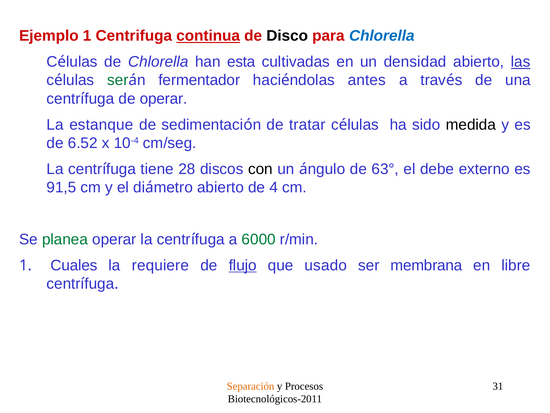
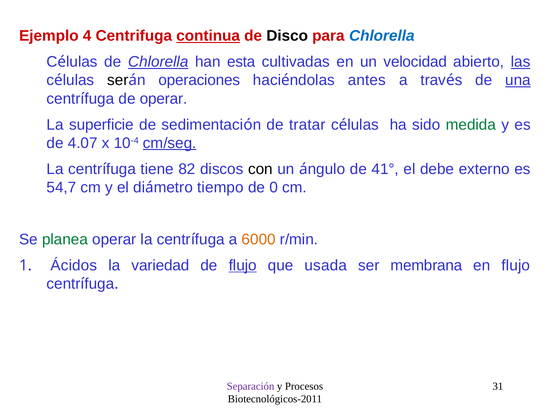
Ejemplo 1: 1 -> 4
Chlorella at (158, 62) underline: none -> present
densidad: densidad -> velocidad
ser at (118, 80) colour: green -> black
fermentador: fermentador -> operaciones
una underline: none -> present
estanque: estanque -> superficie
medida colour: black -> green
6.52: 6.52 -> 4.07
cm/seg underline: none -> present
28: 28 -> 82
63°: 63° -> 41°
91,5: 91,5 -> 54,7
abierto at (221, 187): abierto -> tiempo
4: 4 -> 0
6000 colour: green -> orange
Cuales: Cuales -> Ácidos
requiere: requiere -> variedad
usado: usado -> usada
en libre: libre -> flujo
Separación colour: orange -> purple
